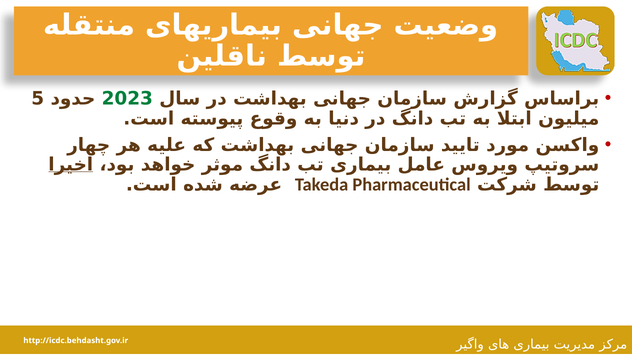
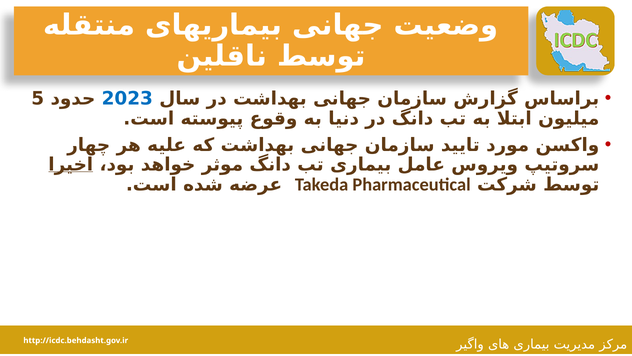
2023 colour: green -> blue
